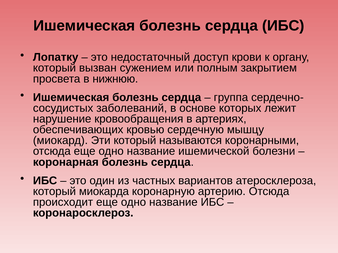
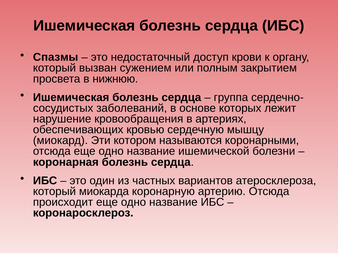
Лопатку: Лопатку -> Спазмы
Эти который: который -> котором
